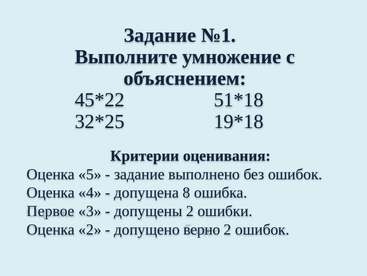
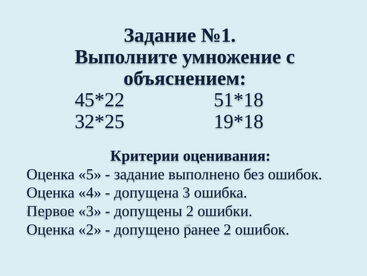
допущена 8: 8 -> 3
верно: верно -> ранее
